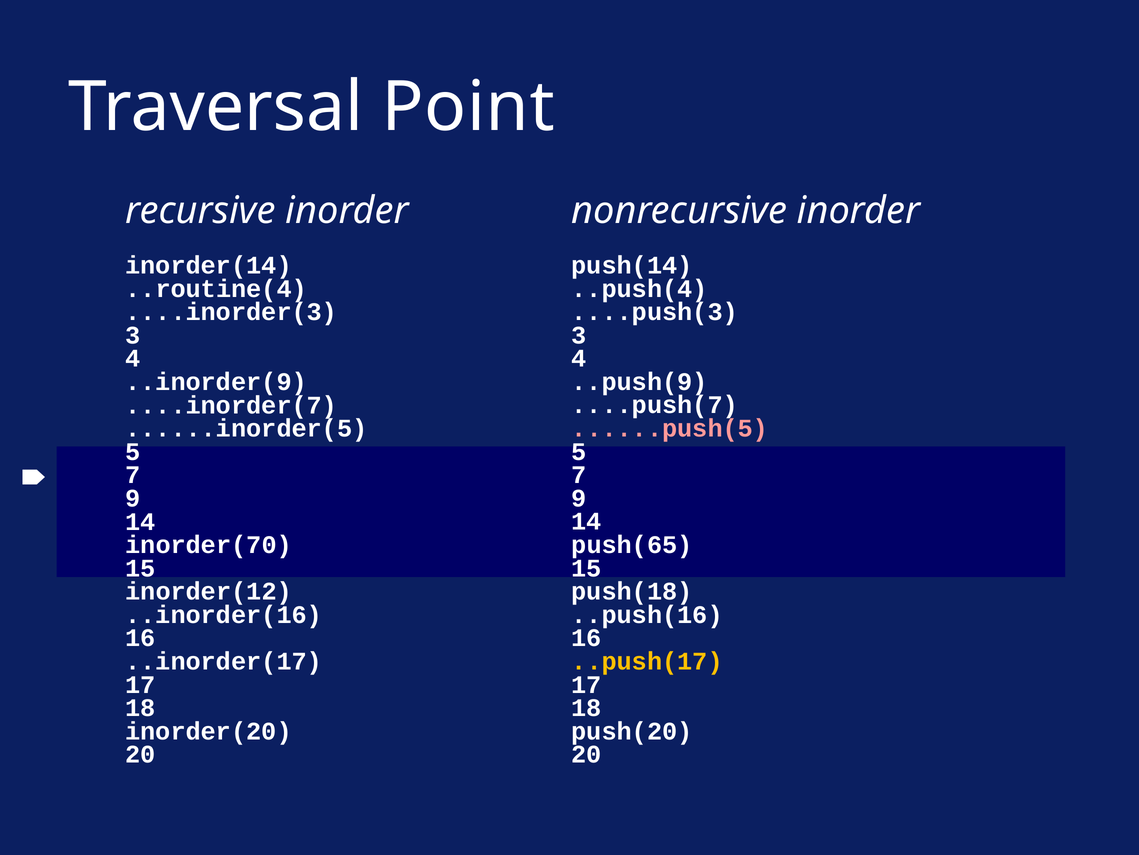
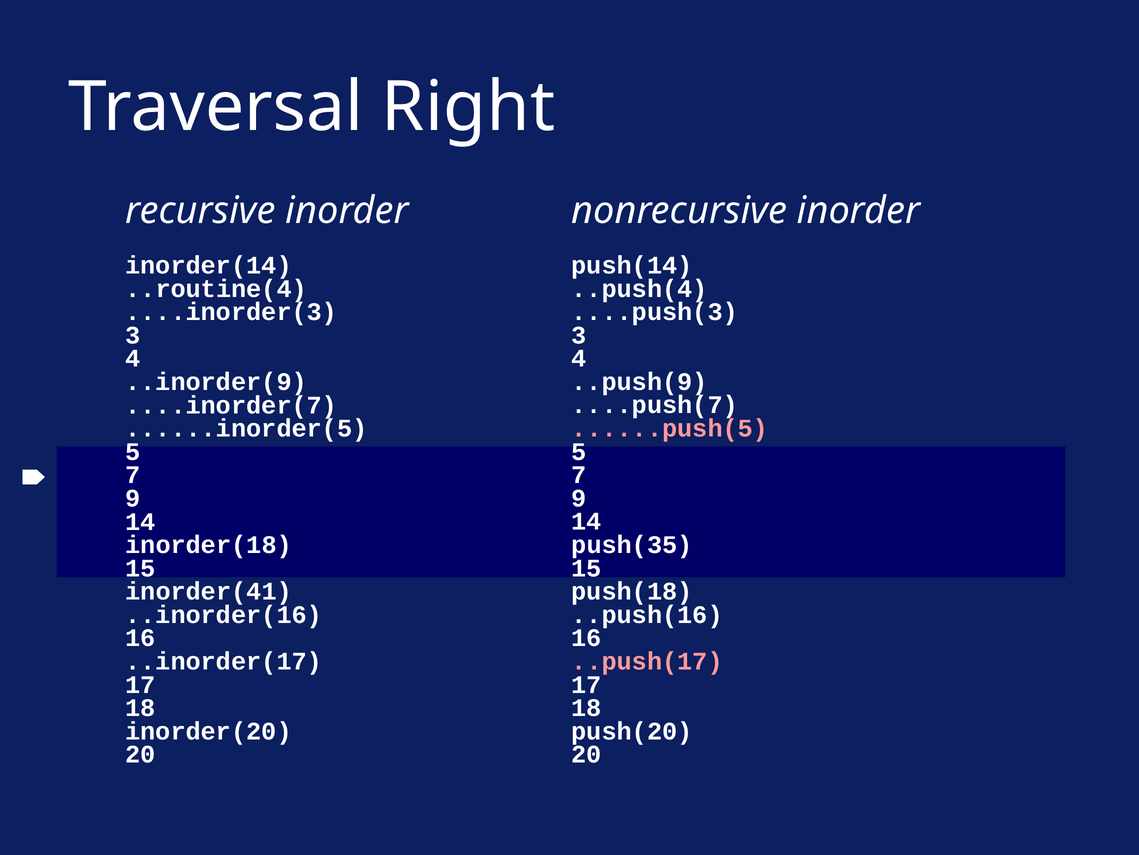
Point: Point -> Right
push(65: push(65 -> push(35
inorder(70: inorder(70 -> inorder(18
inorder(12: inorder(12 -> inorder(41
..push(17 colour: yellow -> pink
